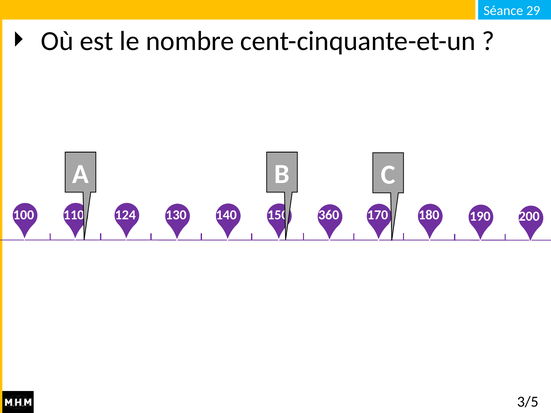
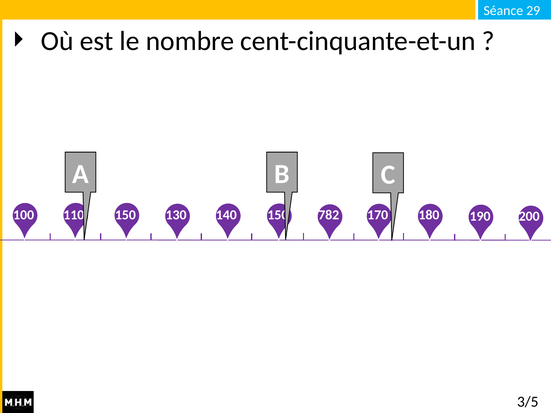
124 at (125, 215): 124 -> 150
360: 360 -> 782
